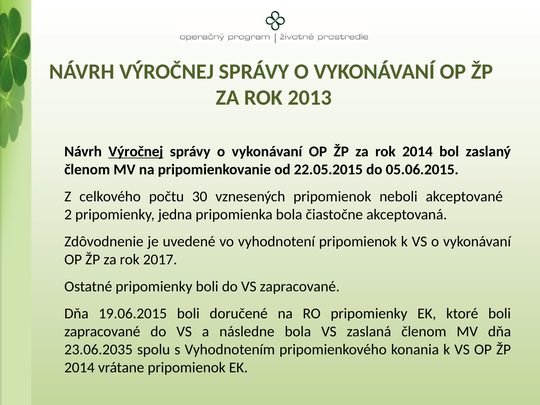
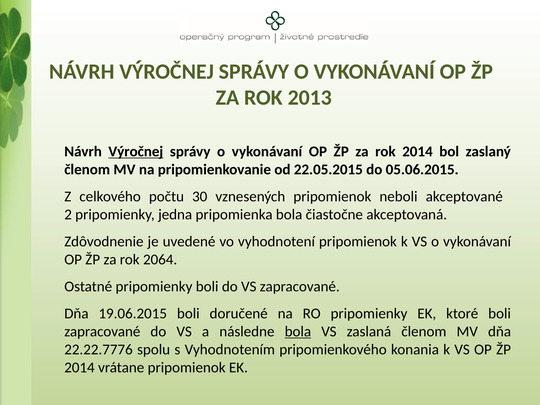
2017: 2017 -> 2064
bola at (298, 332) underline: none -> present
23.06.2035: 23.06.2035 -> 22.22.7776
